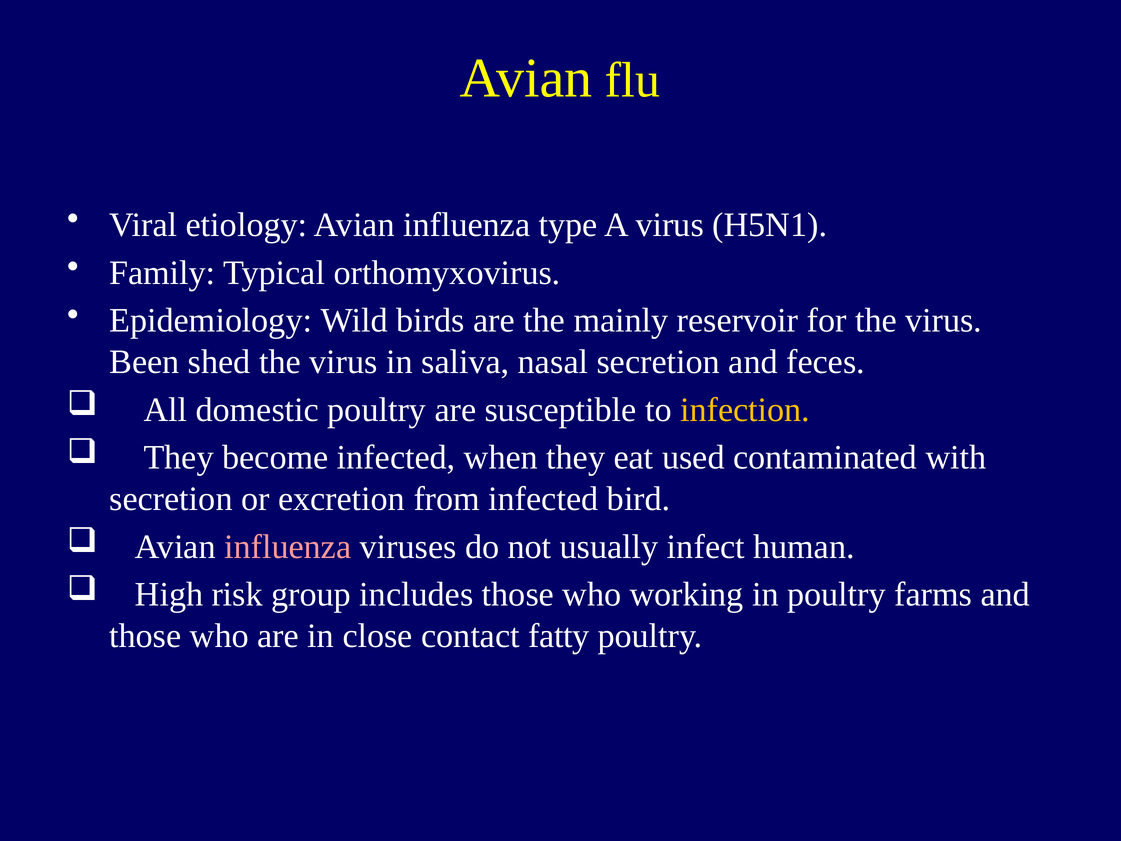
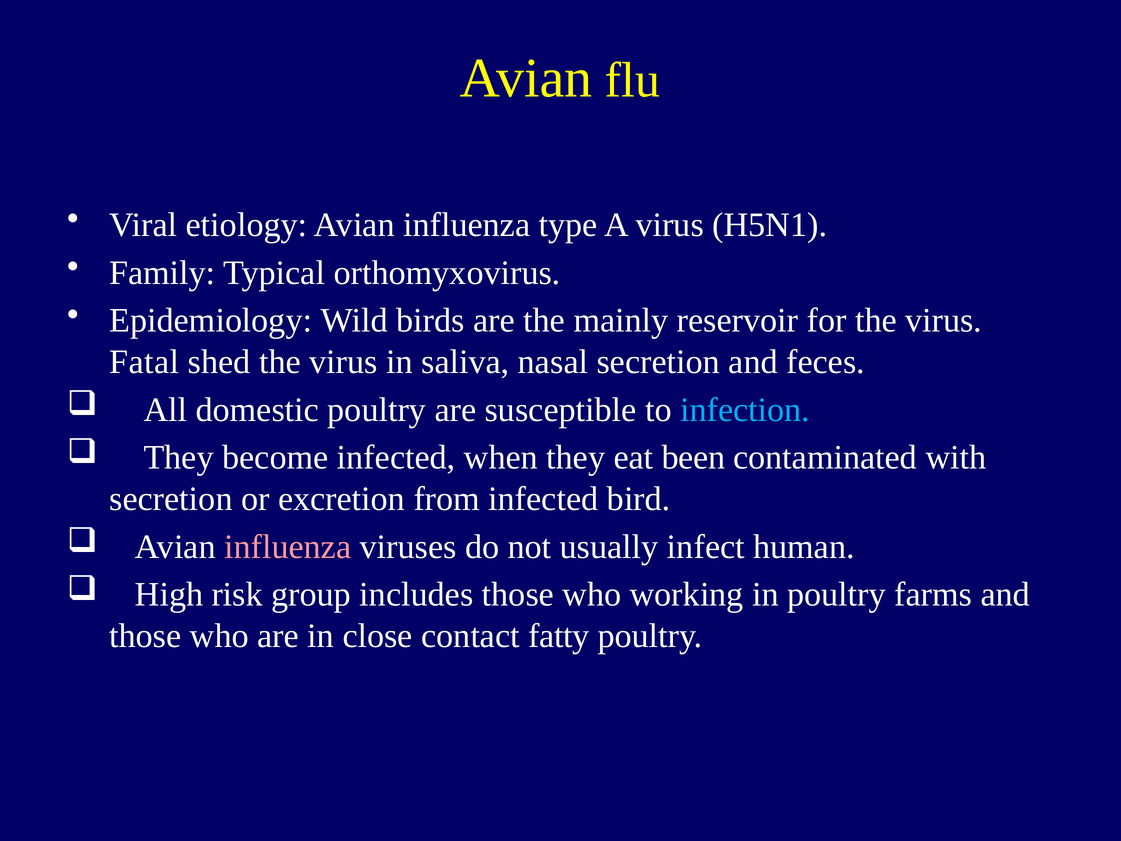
Been: Been -> Fatal
infection colour: yellow -> light blue
used: used -> been
